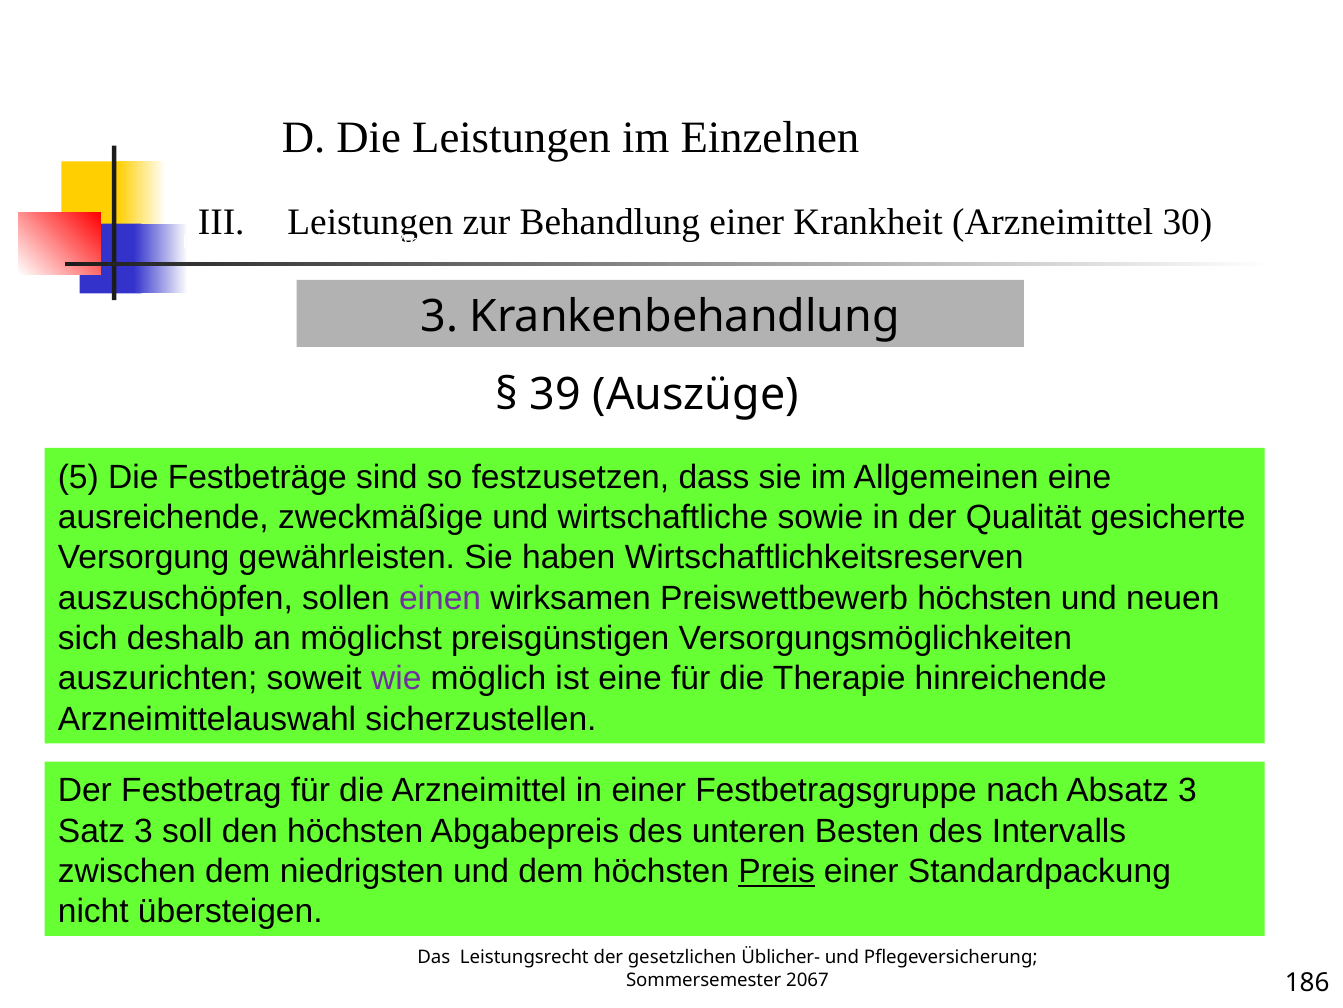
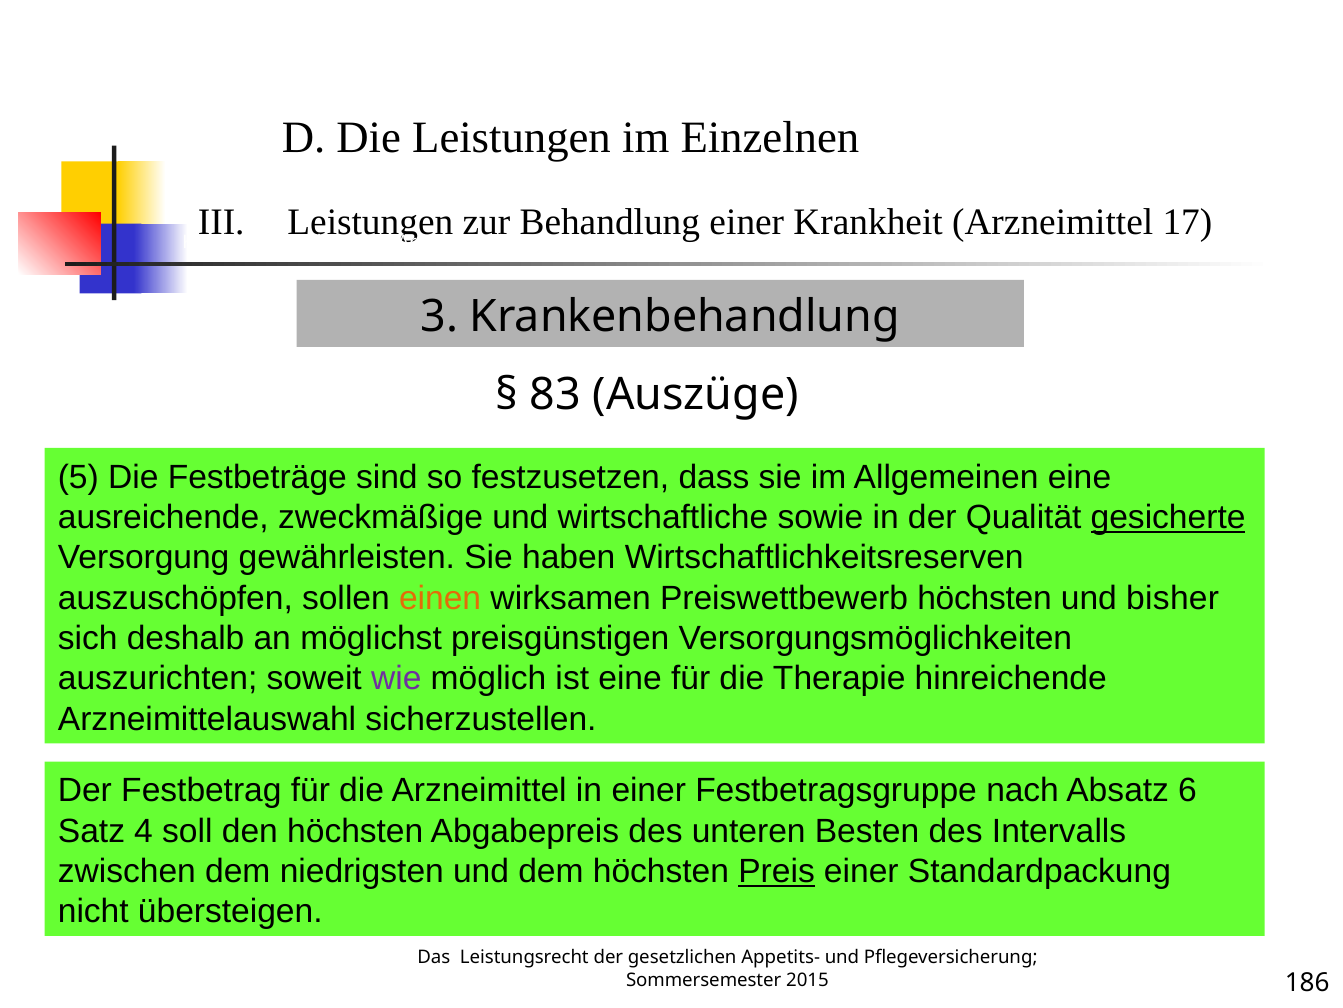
30: 30 -> 17
39: 39 -> 83
gesicherte underline: none -> present
einen colour: purple -> orange
neuen: neuen -> bisher
Absatz 3: 3 -> 6
Satz 3: 3 -> 4
Üblicher-: Üblicher- -> Appetits-
2067: 2067 -> 2015
